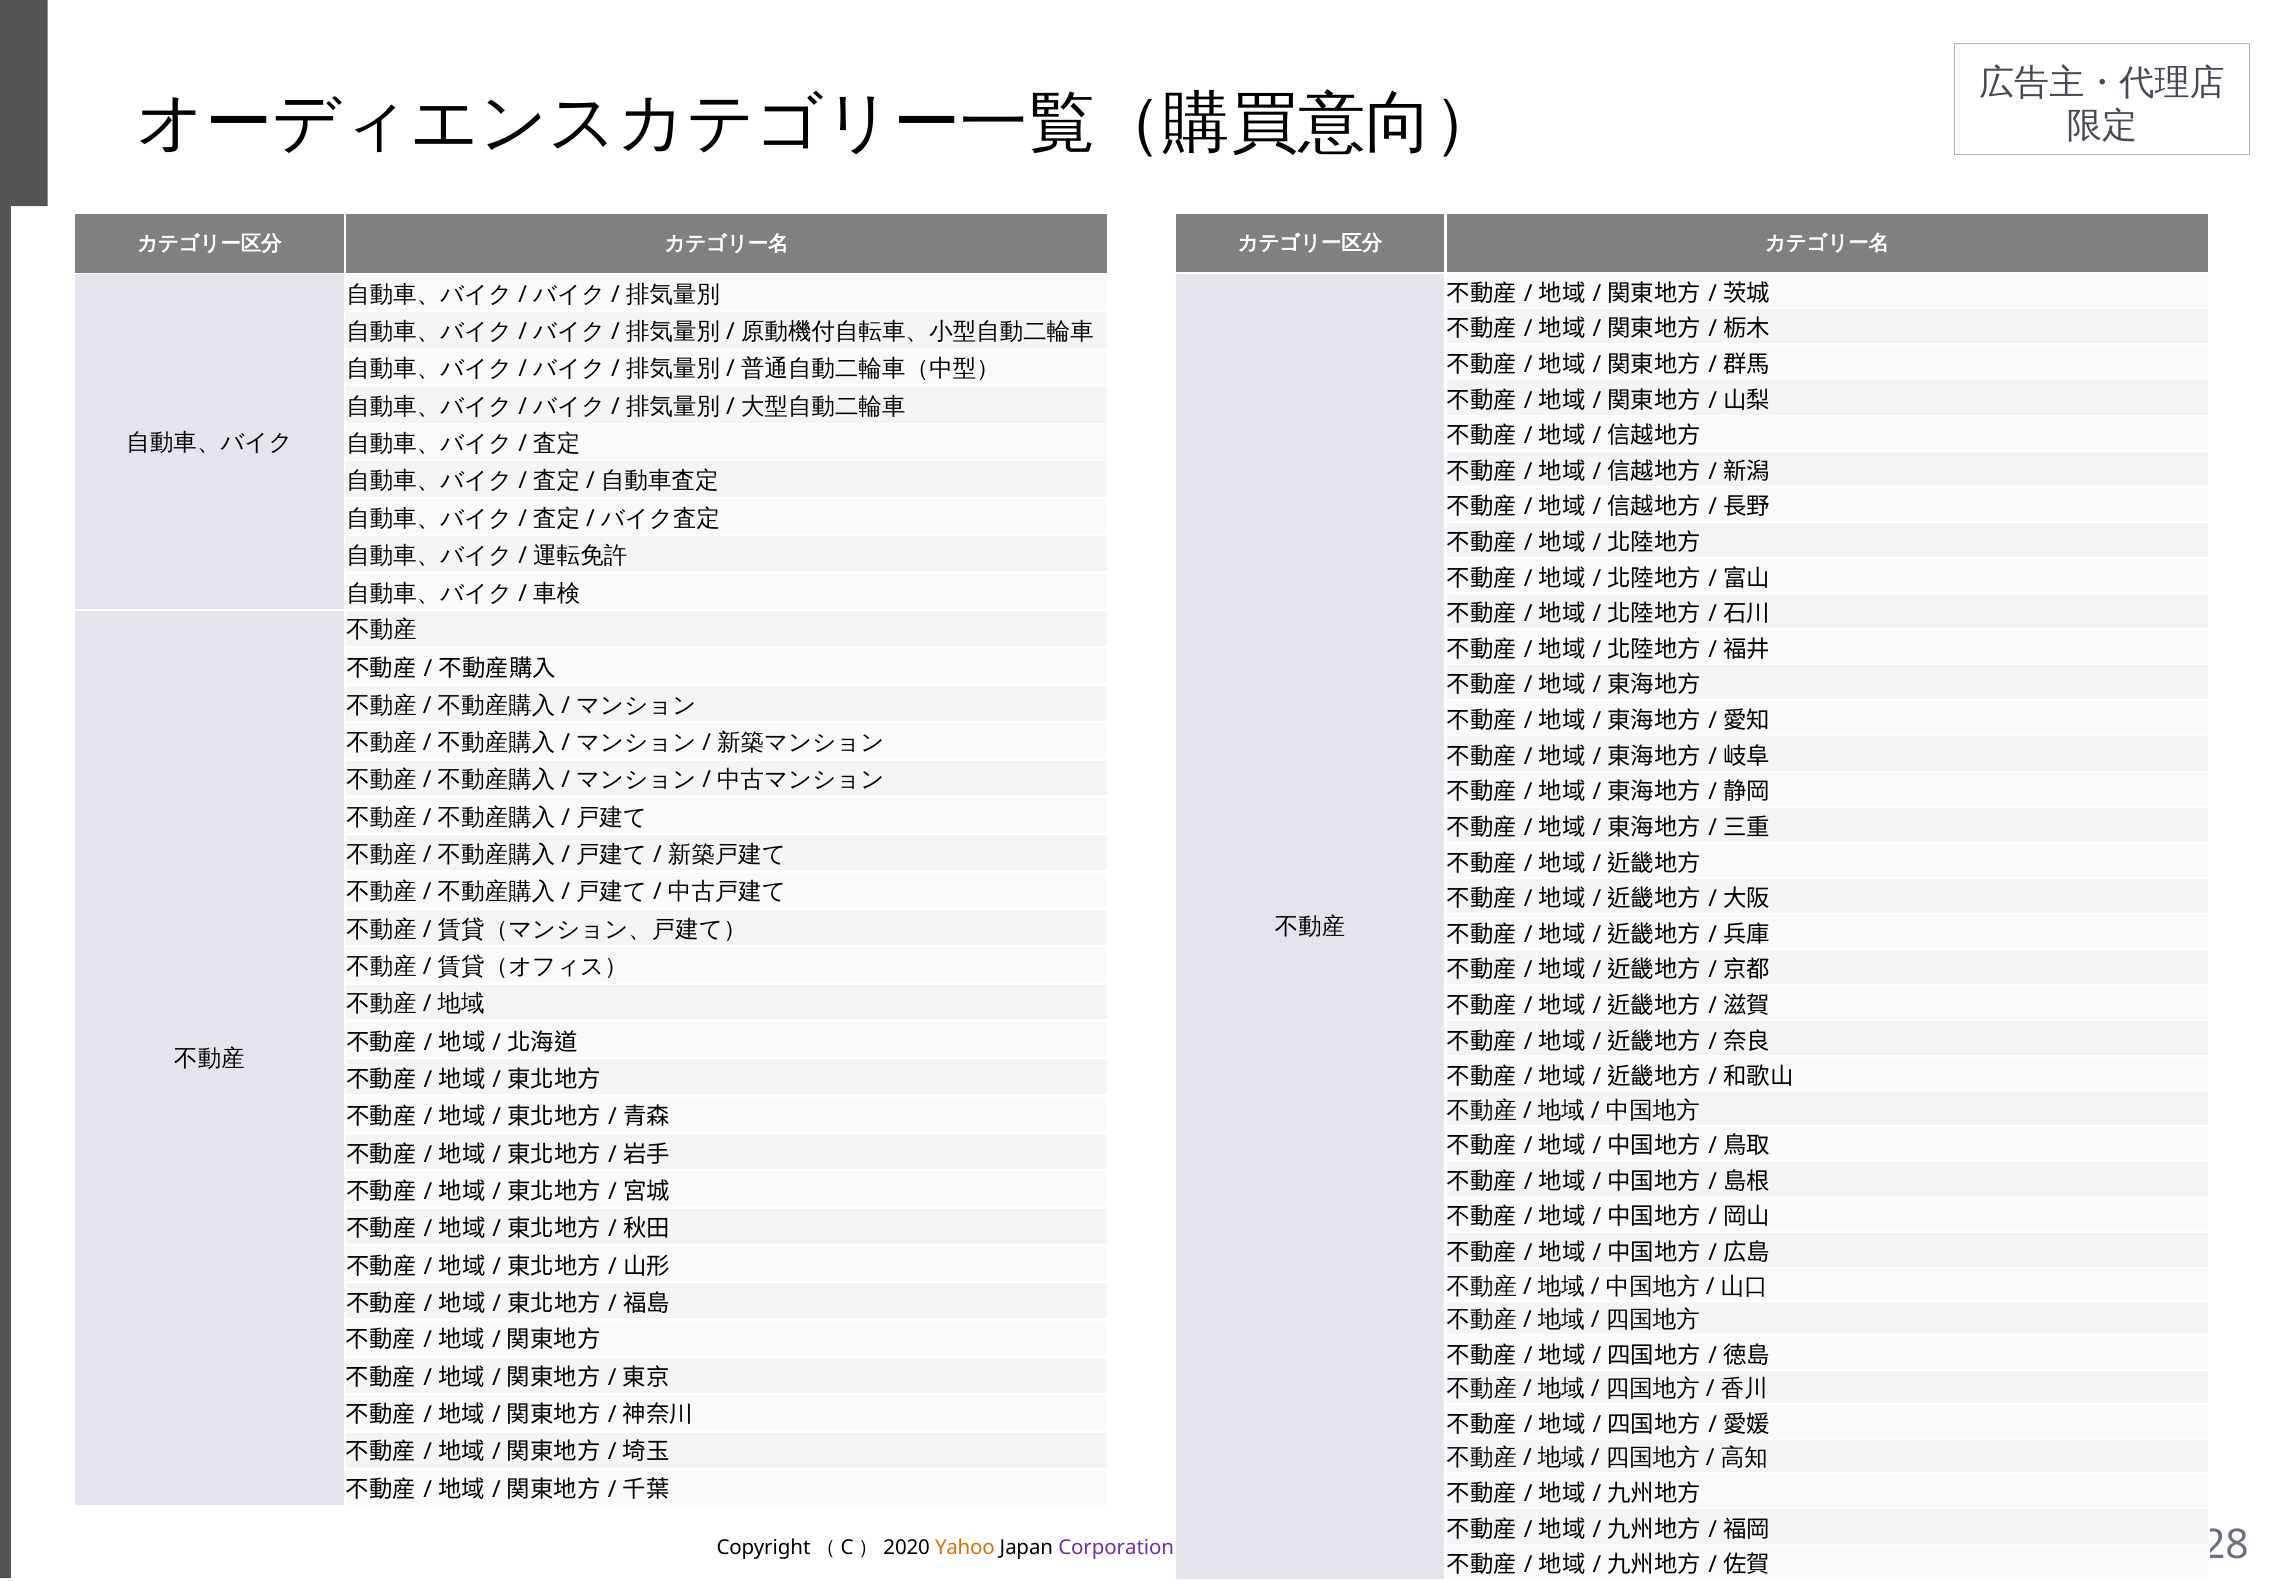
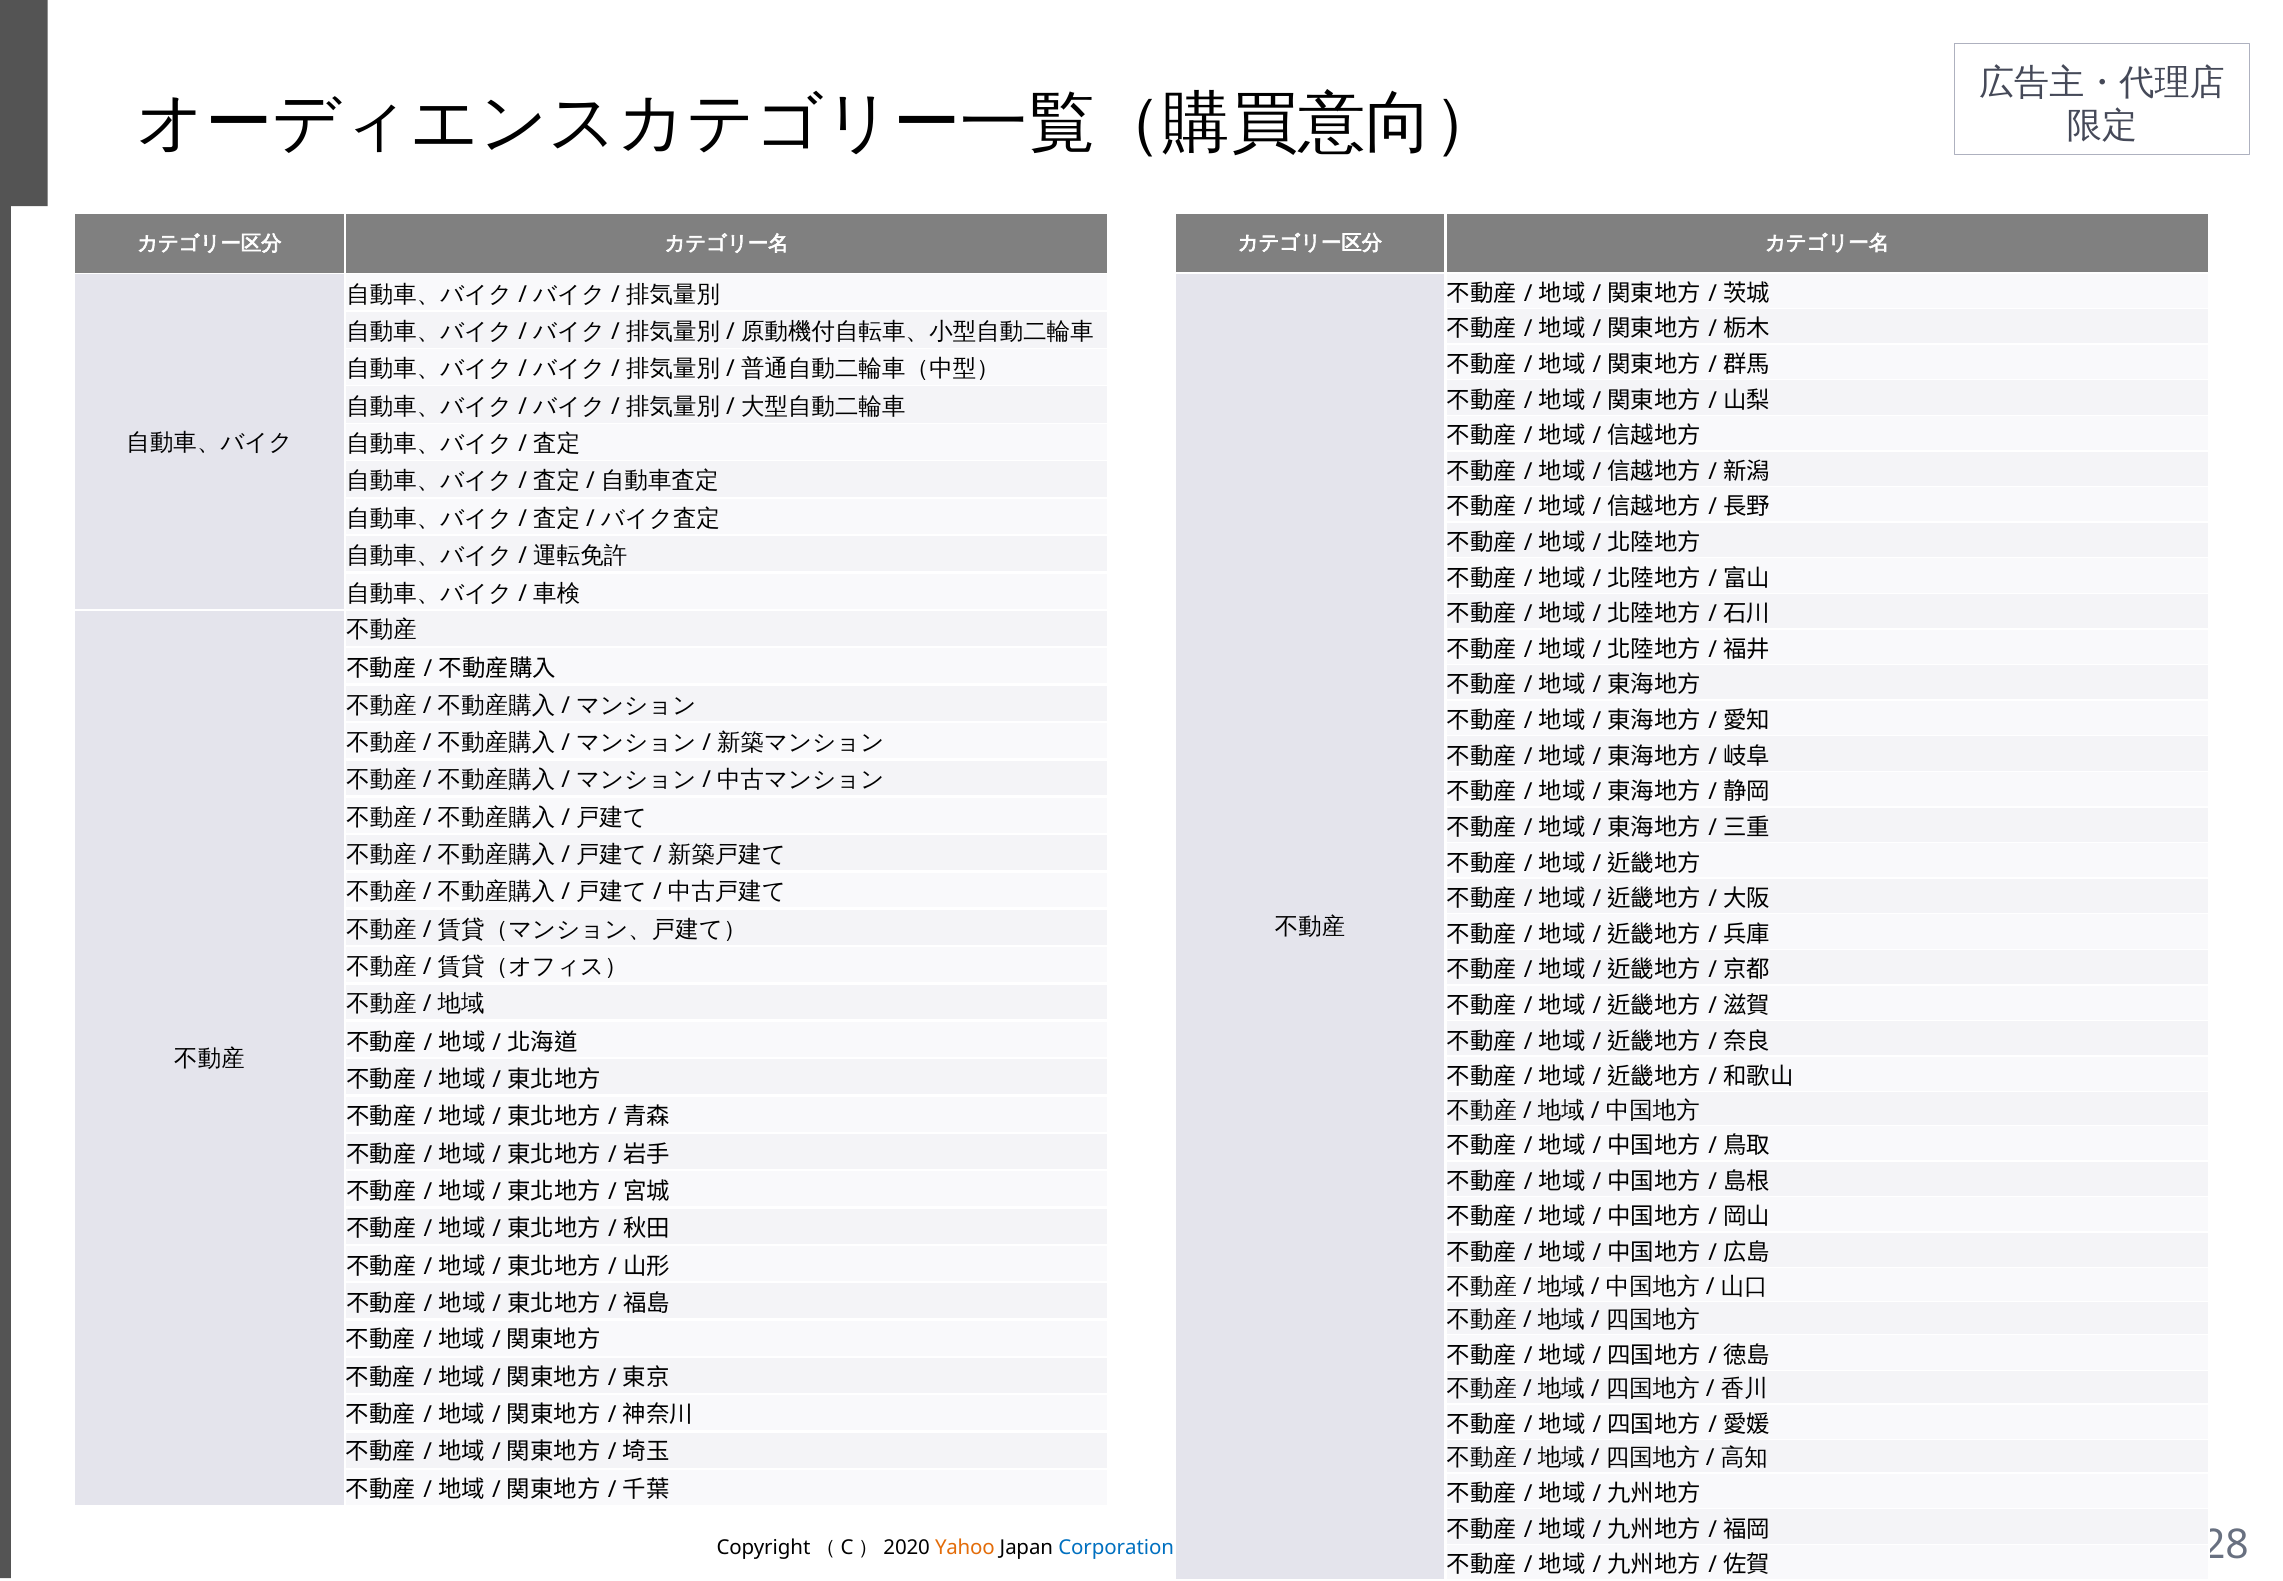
Corporation colour: purple -> blue
